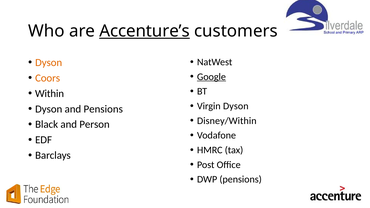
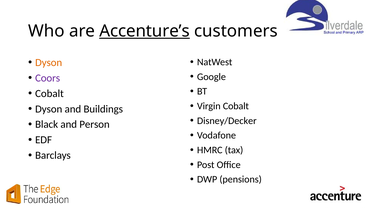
Google underline: present -> none
Coors colour: orange -> purple
Within at (50, 94): Within -> Cobalt
Virgin Dyson: Dyson -> Cobalt
and Pensions: Pensions -> Buildings
Disney/Within: Disney/Within -> Disney/Decker
